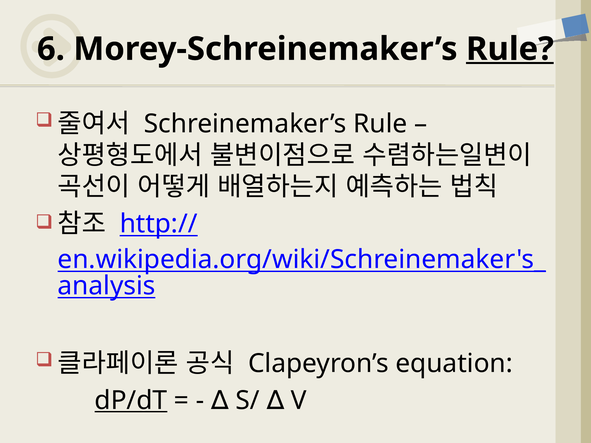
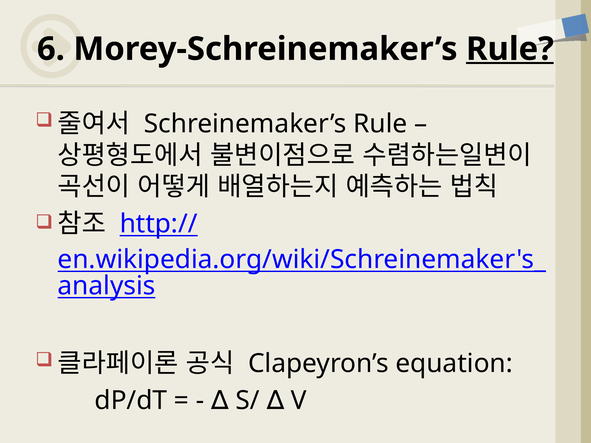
dP/dT underline: present -> none
